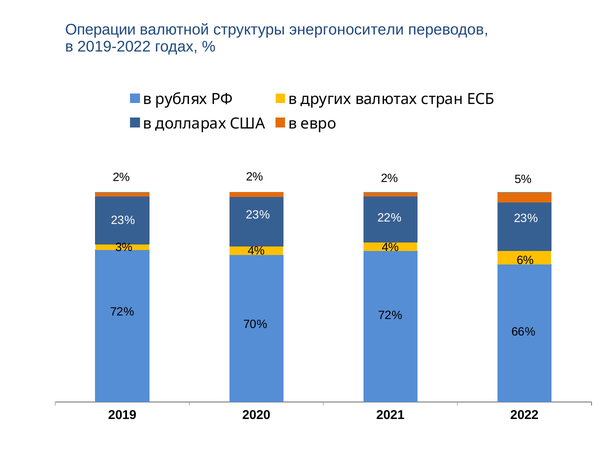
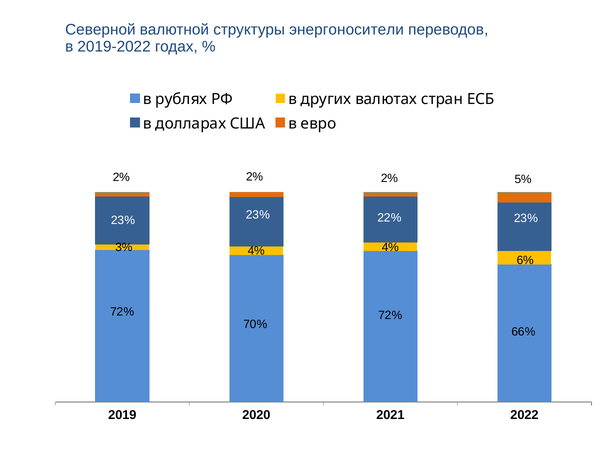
Операции: Операции -> Северной
